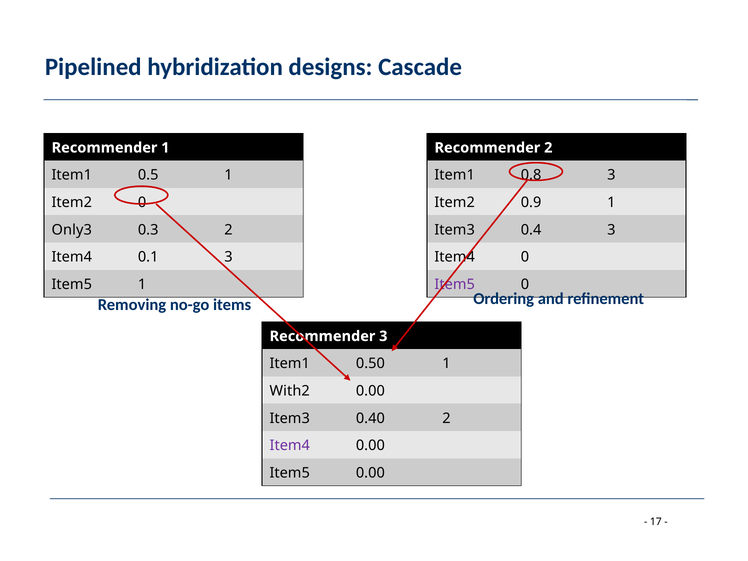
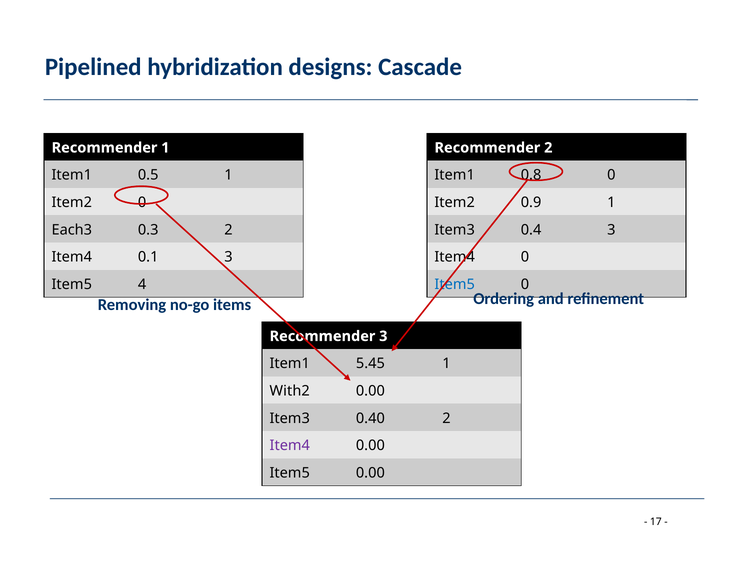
0.8 3: 3 -> 0
Only3: Only3 -> Each3
Item5 1: 1 -> 4
Item5 at (455, 284) colour: purple -> blue
0.50: 0.50 -> 5.45
